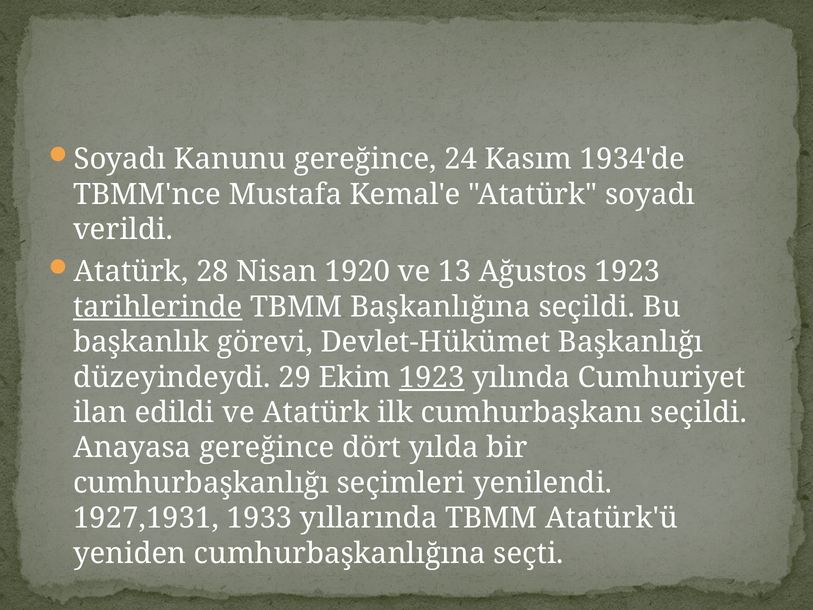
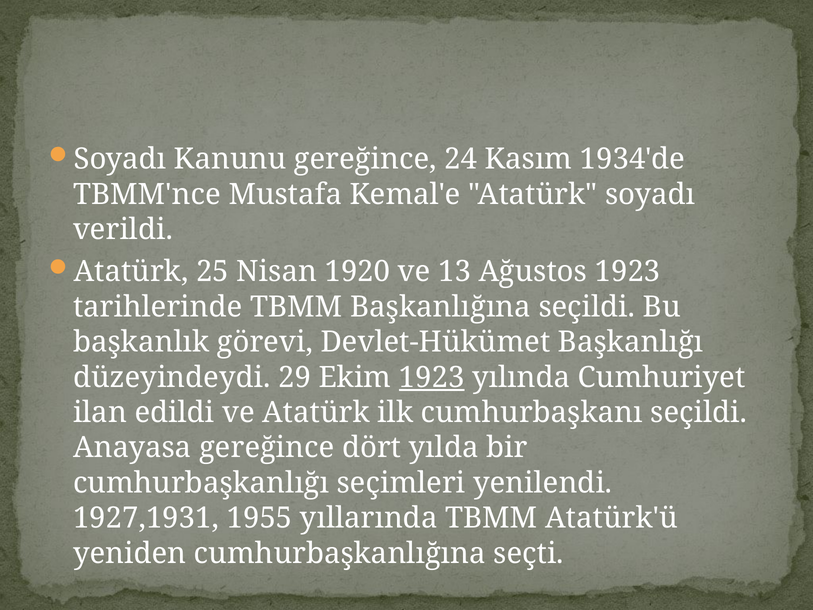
28: 28 -> 25
tarihlerinde underline: present -> none
1933: 1933 -> 1955
